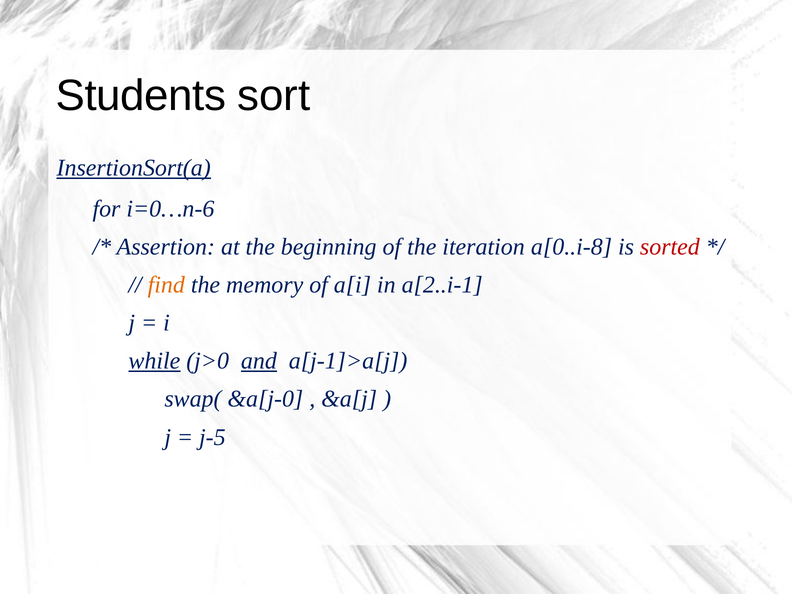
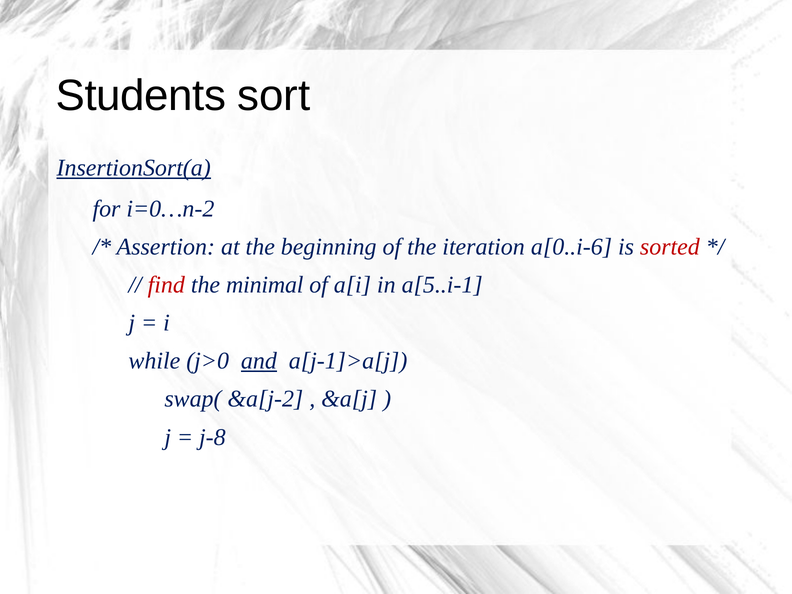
i=0…n-6: i=0…n-6 -> i=0…n-2
a[0..i-8: a[0..i-8 -> a[0..i-6
find colour: orange -> red
memory: memory -> minimal
a[2..i-1: a[2..i-1 -> a[5..i-1
while underline: present -> none
&a[j-0: &a[j-0 -> &a[j-2
j-5: j-5 -> j-8
